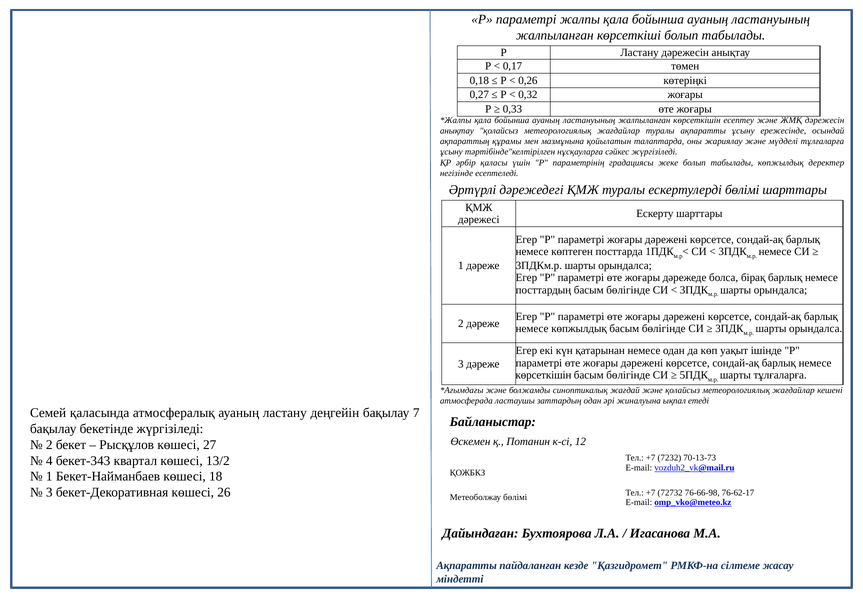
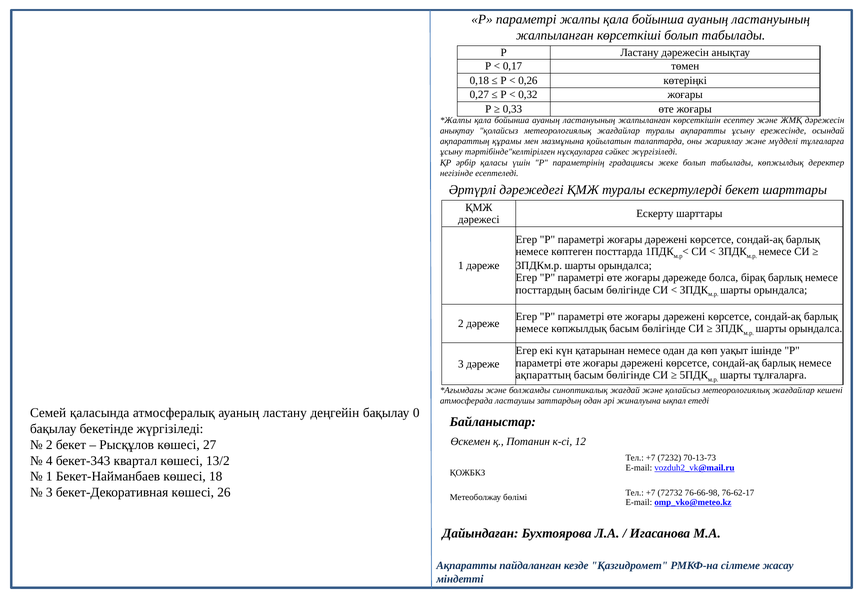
ескертулерді бөлімі: бөлімі -> бекет
көрсеткішін at (543, 375): көрсеткішін -> ақпараттың
7: 7 -> 0
